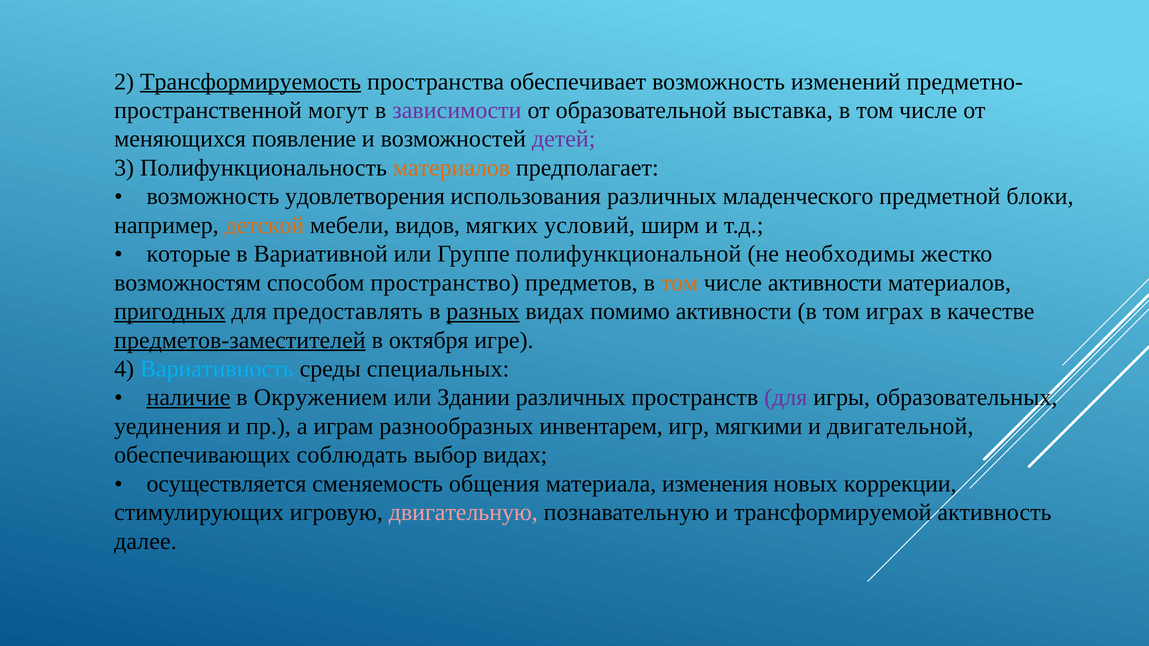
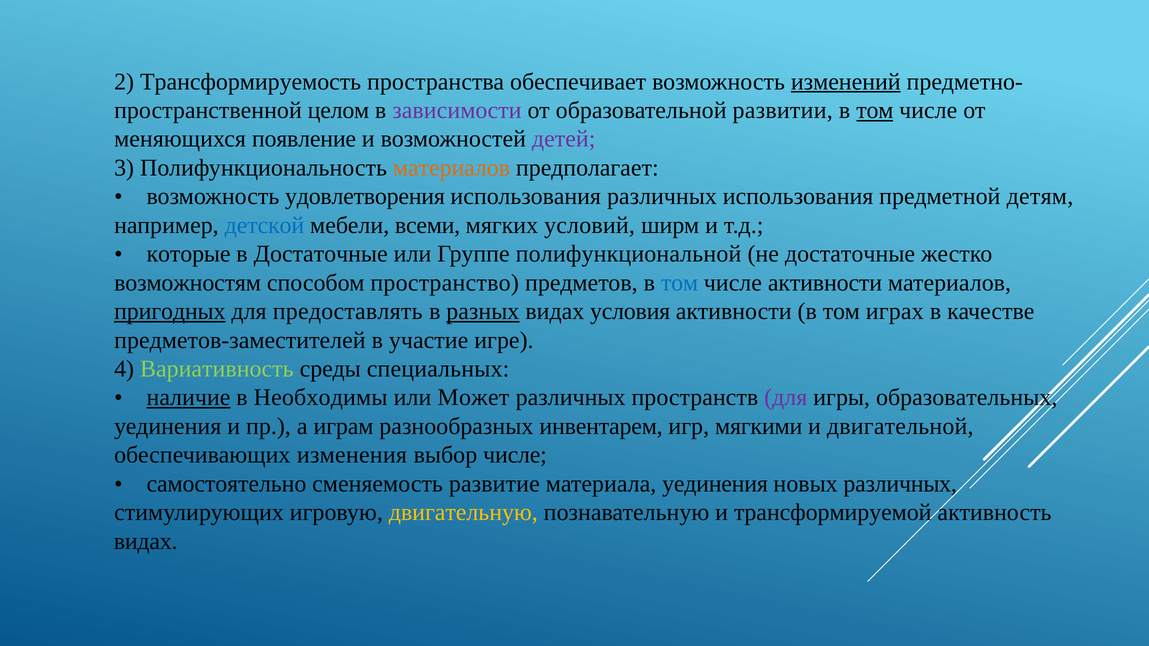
Трансформируемость underline: present -> none
изменений underline: none -> present
могут: могут -> целом
выставка: выставка -> развитии
том at (875, 110) underline: none -> present
различных младенческого: младенческого -> использования
блоки: блоки -> детям
детской colour: orange -> blue
видов: видов -> всеми
в Вариативной: Вариативной -> Достаточные
не необходимы: необходимы -> достаточные
том at (680, 283) colour: orange -> blue
помимо: помимо -> условия
предметов-заместителей underline: present -> none
октября: октября -> участие
Вариативность colour: light blue -> light green
Окружением: Окружением -> Необходимы
Здании: Здании -> Может
соблюдать: соблюдать -> изменения
выбор видах: видах -> числе
осуществляется: осуществляется -> самостоятельно
общения: общения -> развитие
материала изменения: изменения -> уединения
новых коррекции: коррекции -> различных
двигательную colour: pink -> yellow
далее at (145, 541): далее -> видах
